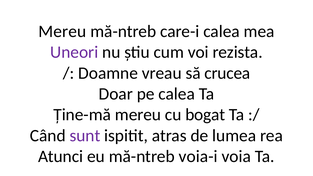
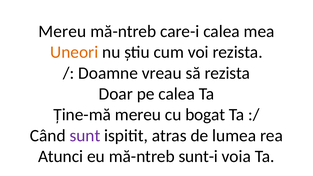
Uneori colour: purple -> orange
să crucea: crucea -> rezista
voia-i: voia-i -> sunt-i
